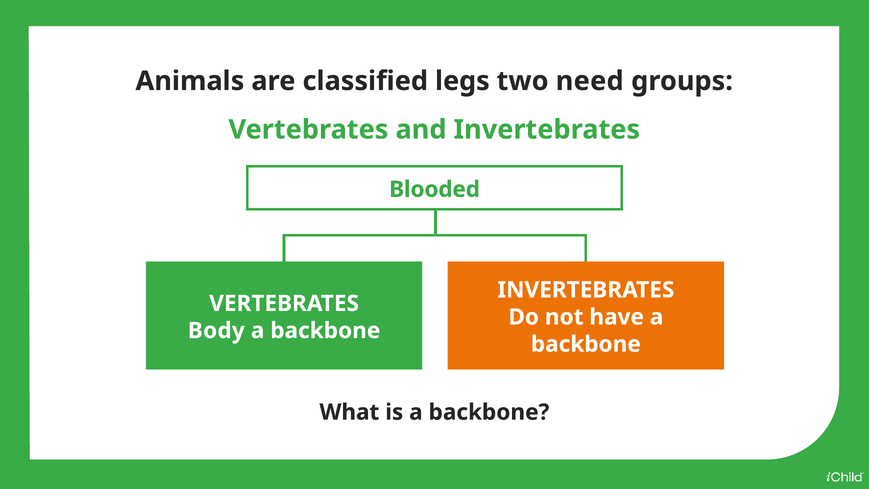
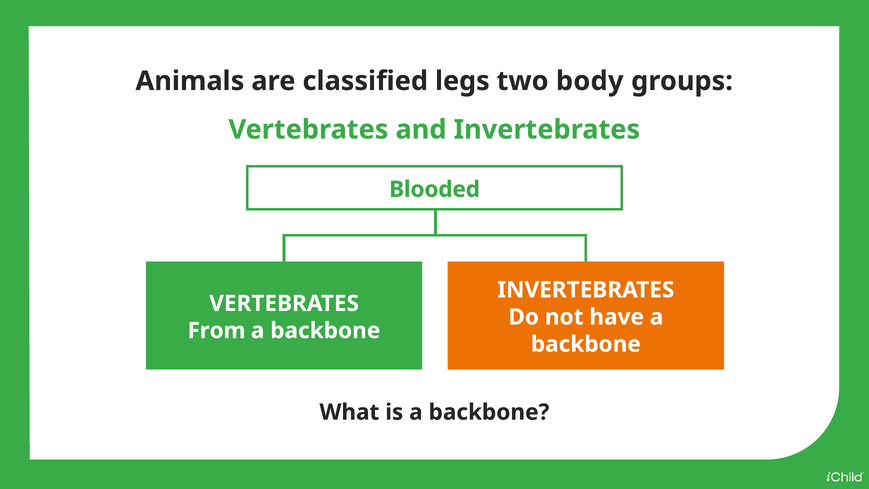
need: need -> body
Body: Body -> From
